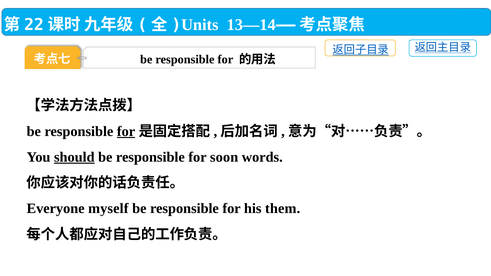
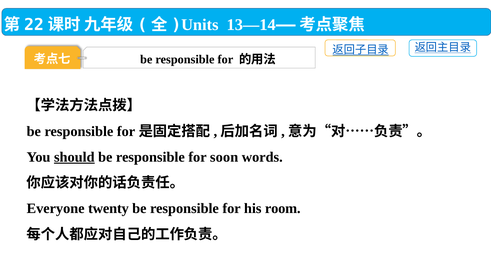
for at (126, 131) underline: present -> none
myself: myself -> twenty
them: them -> room
